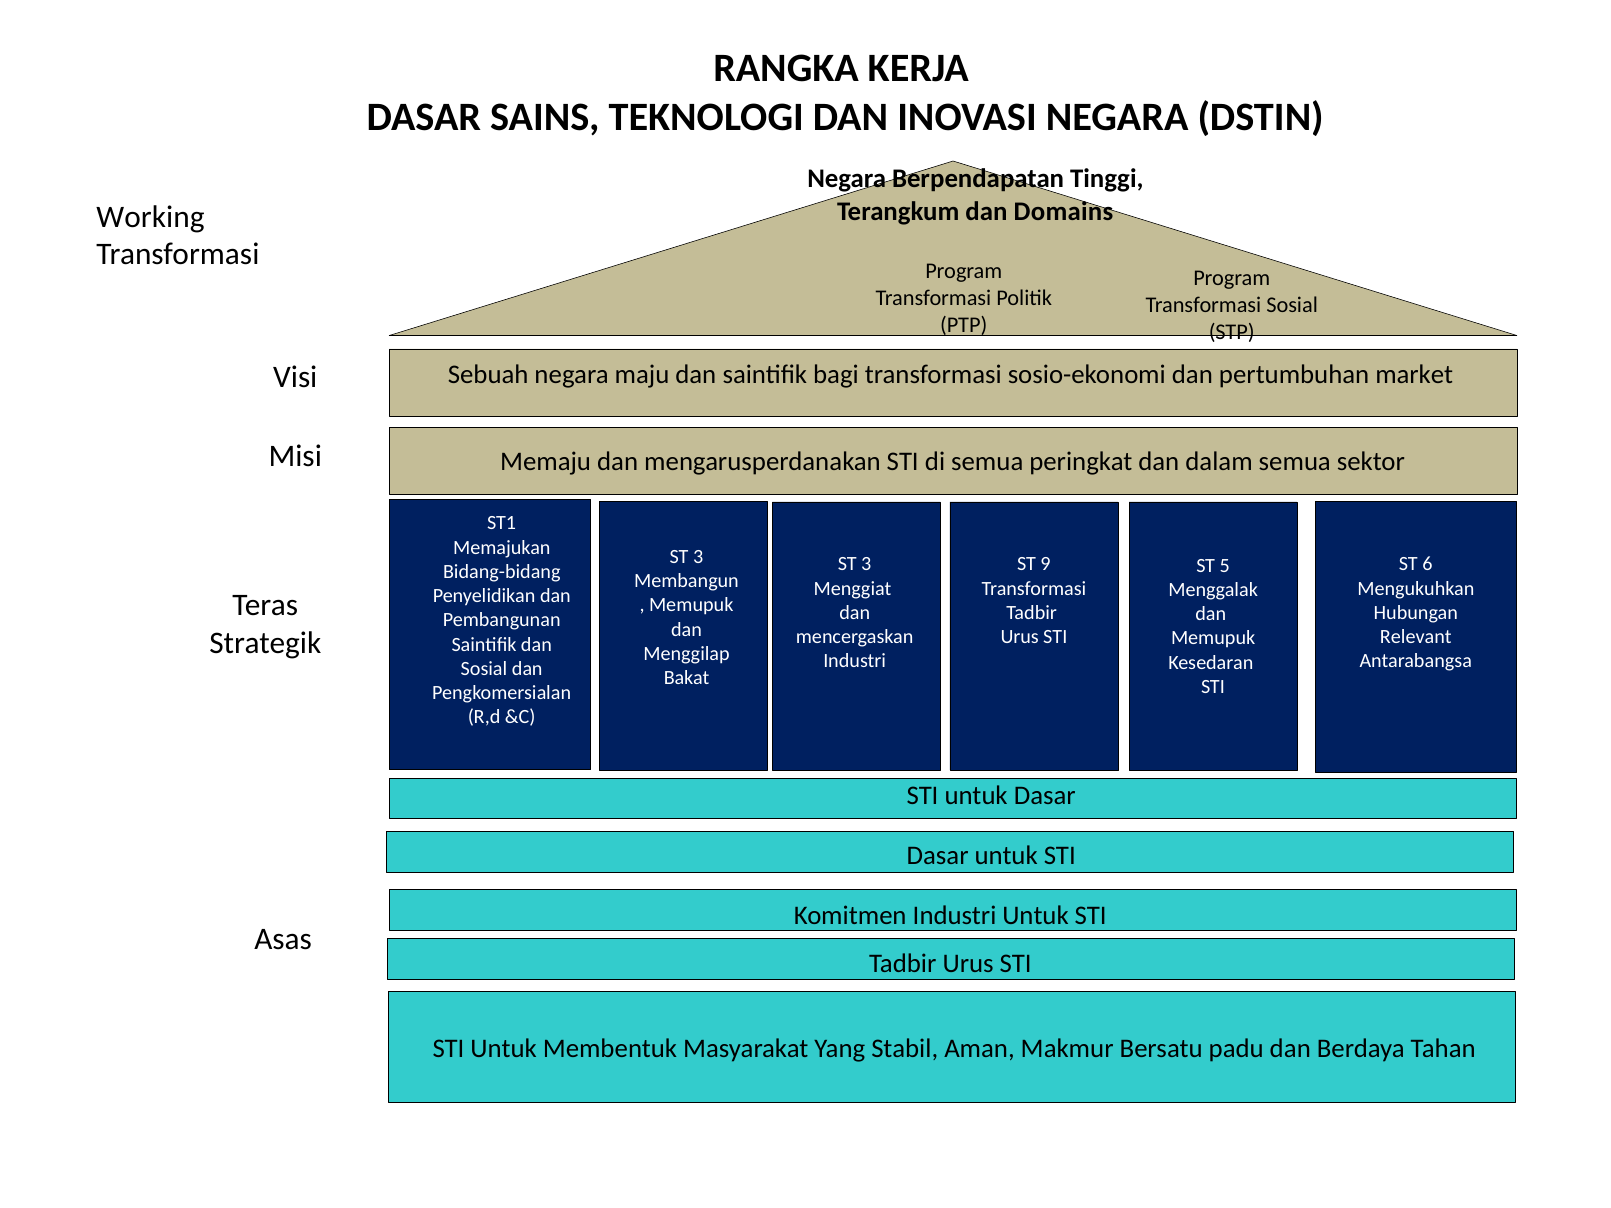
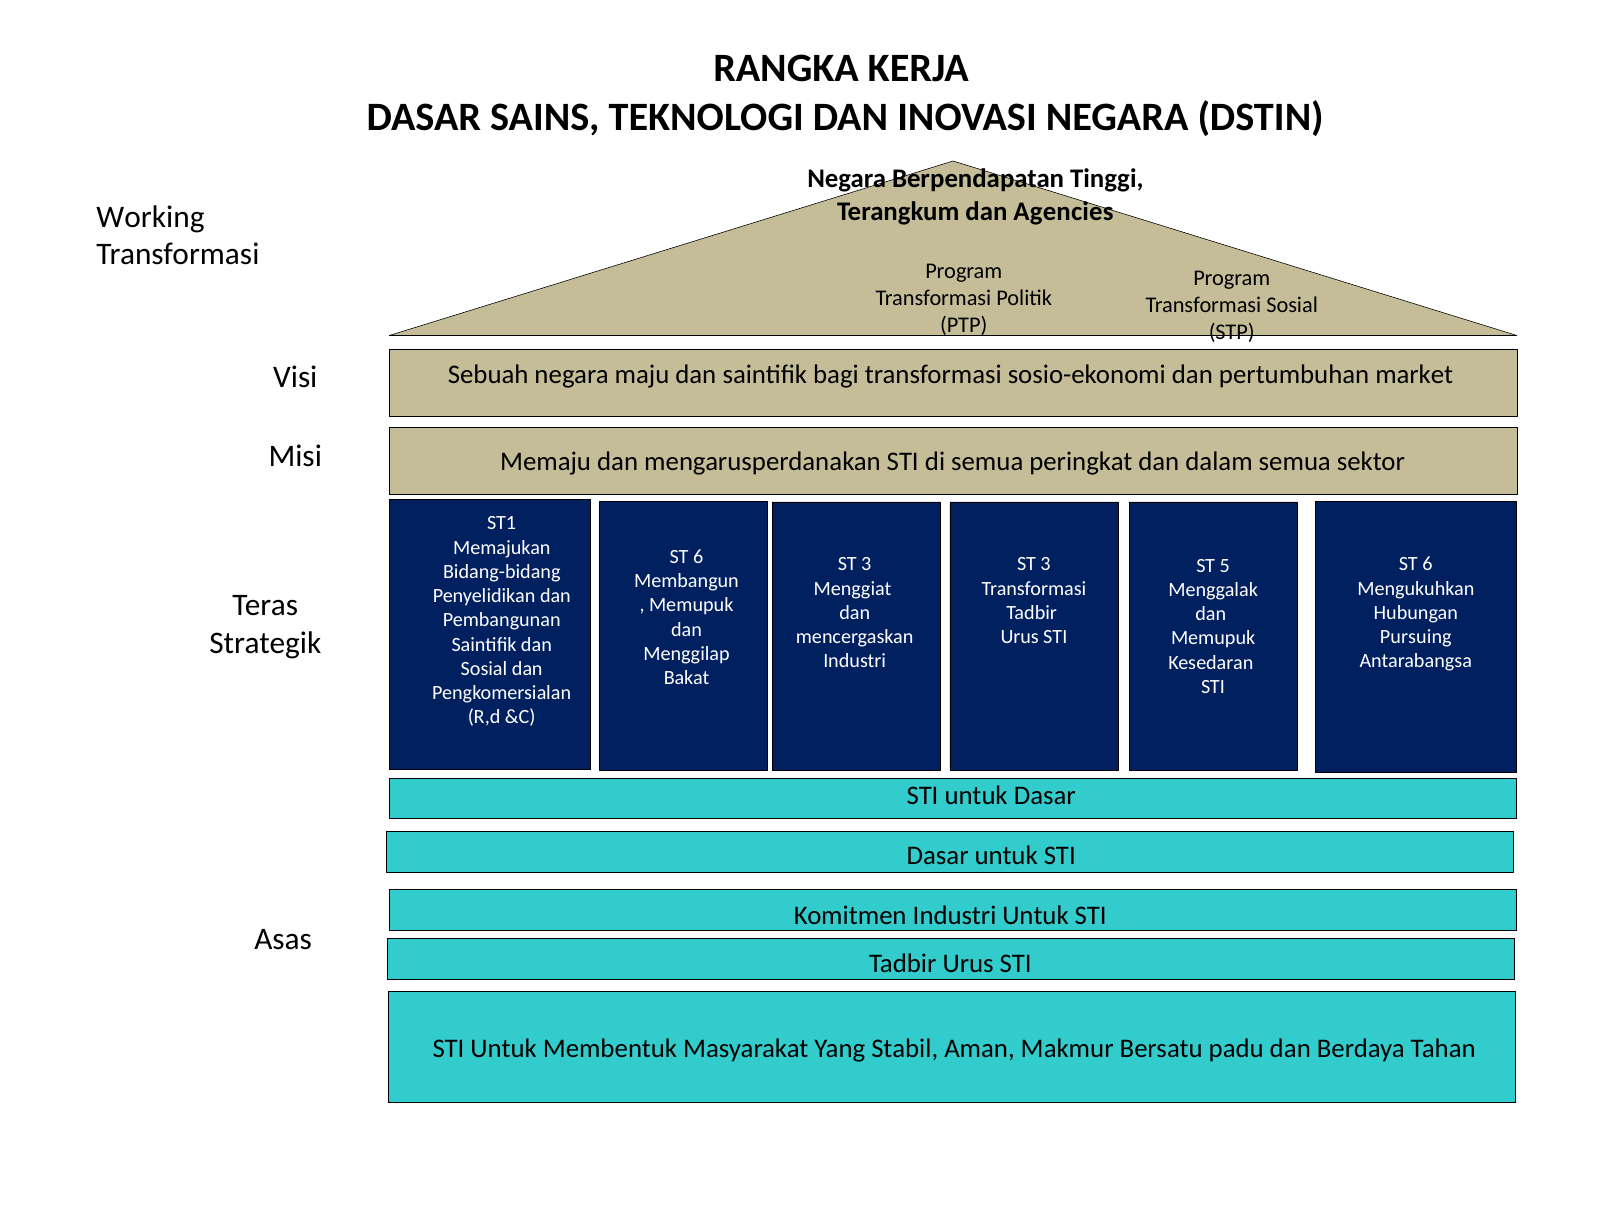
Domains: Domains -> Agencies
3 at (698, 557): 3 -> 6
9 at (1046, 564): 9 -> 3
Relevant: Relevant -> Pursuing
